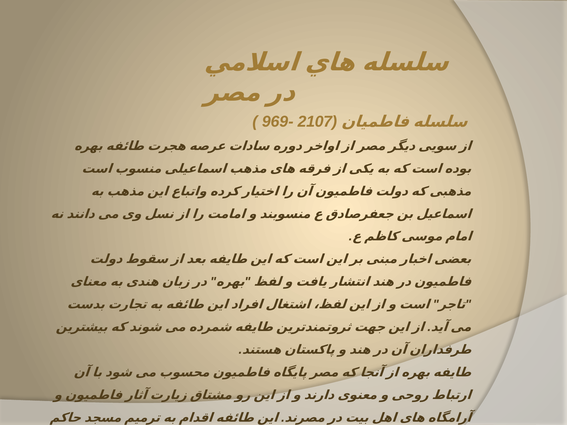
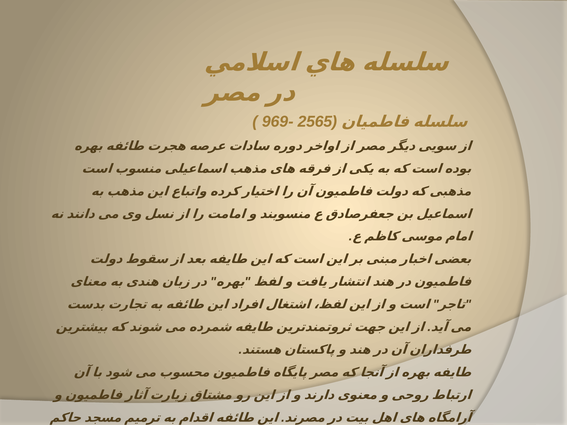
2107: 2107 -> 2565
